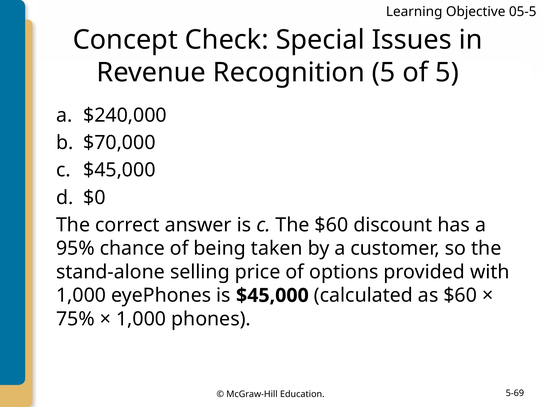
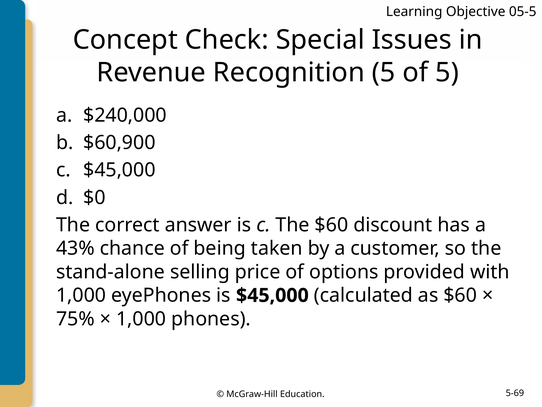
$70,000: $70,000 -> $60,900
95%: 95% -> 43%
